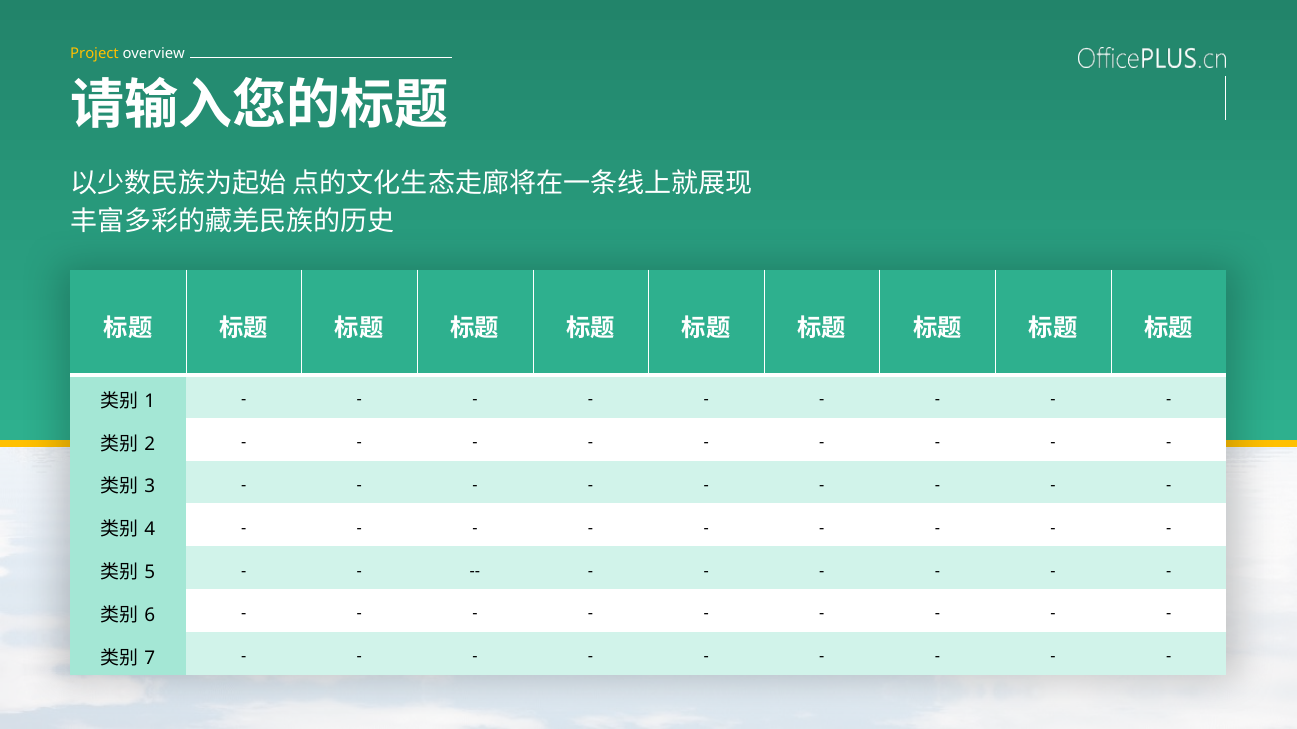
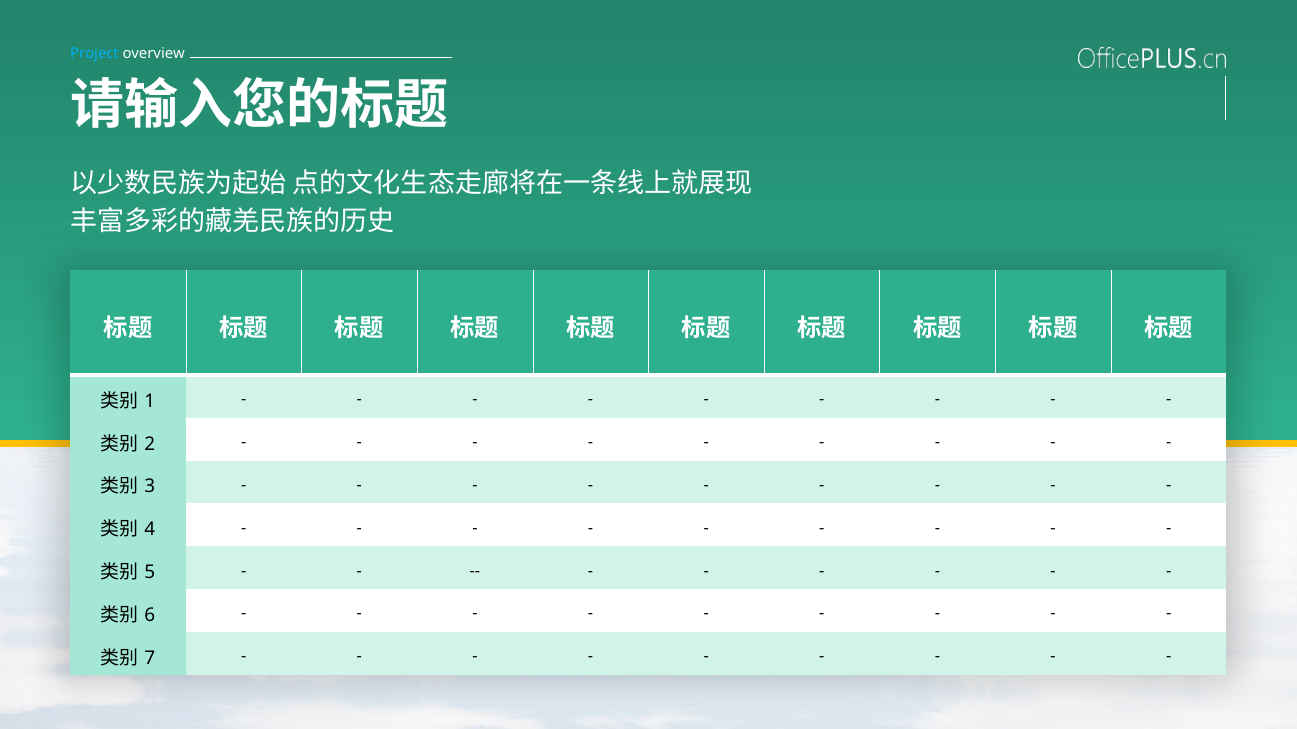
Project colour: yellow -> light blue
